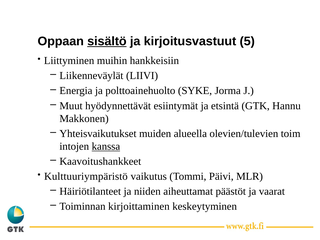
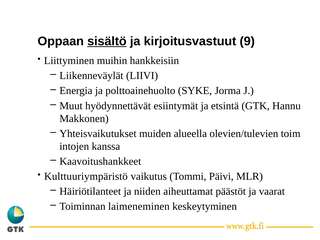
5: 5 -> 9
kanssa underline: present -> none
kirjoittaminen: kirjoittaminen -> laimeneminen
